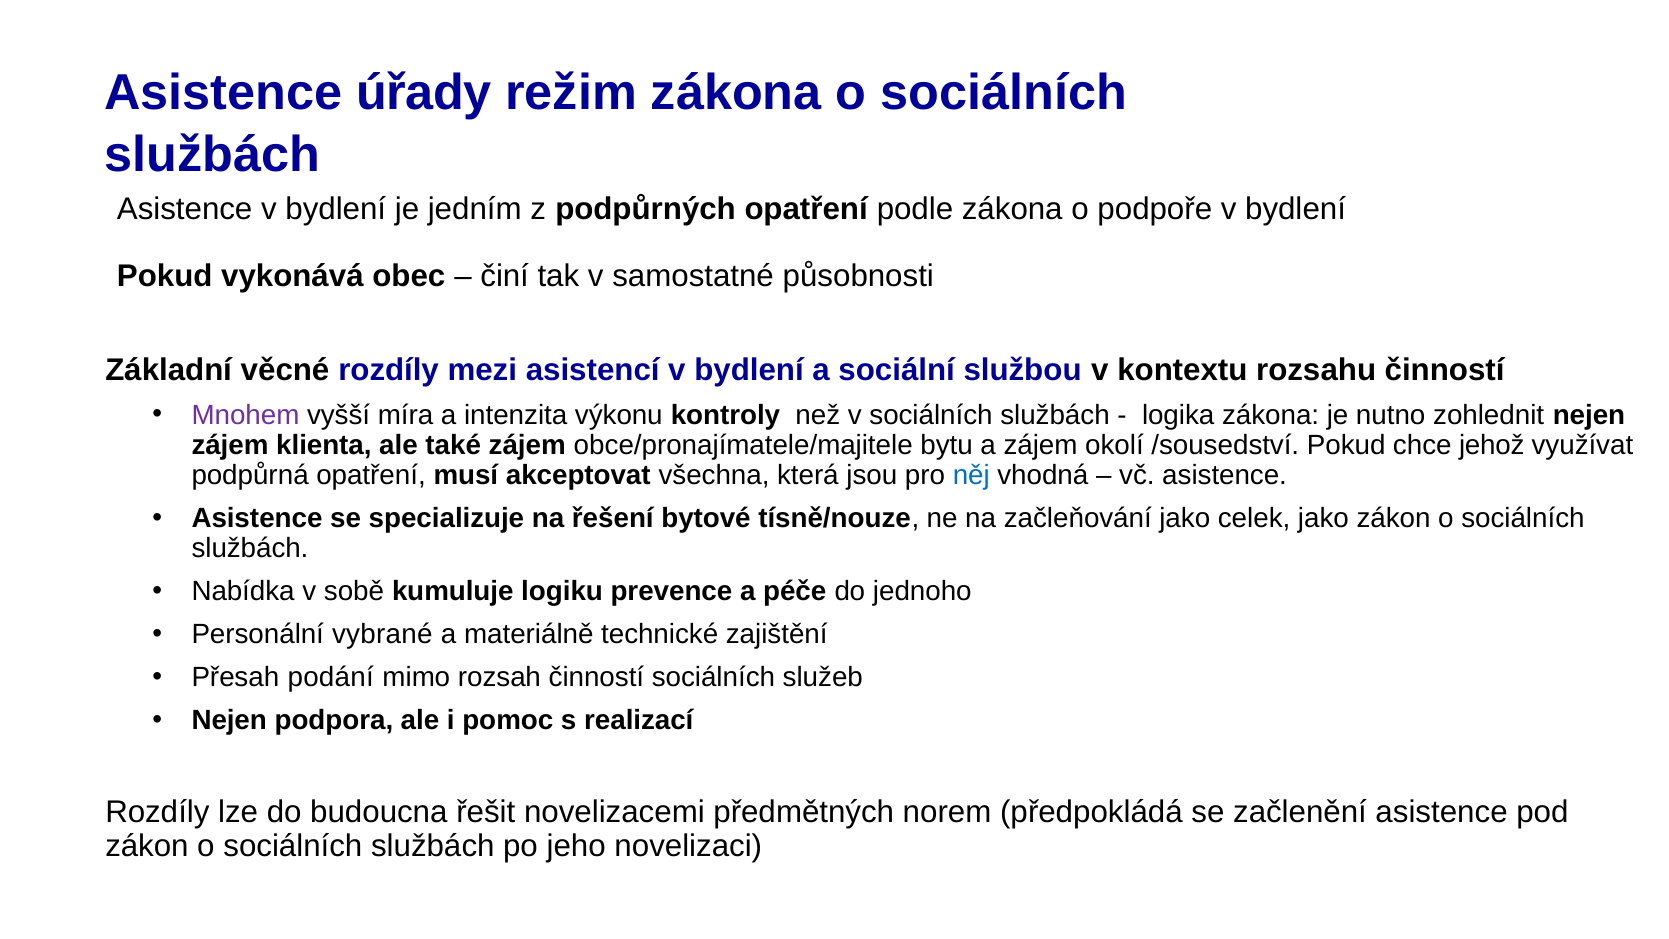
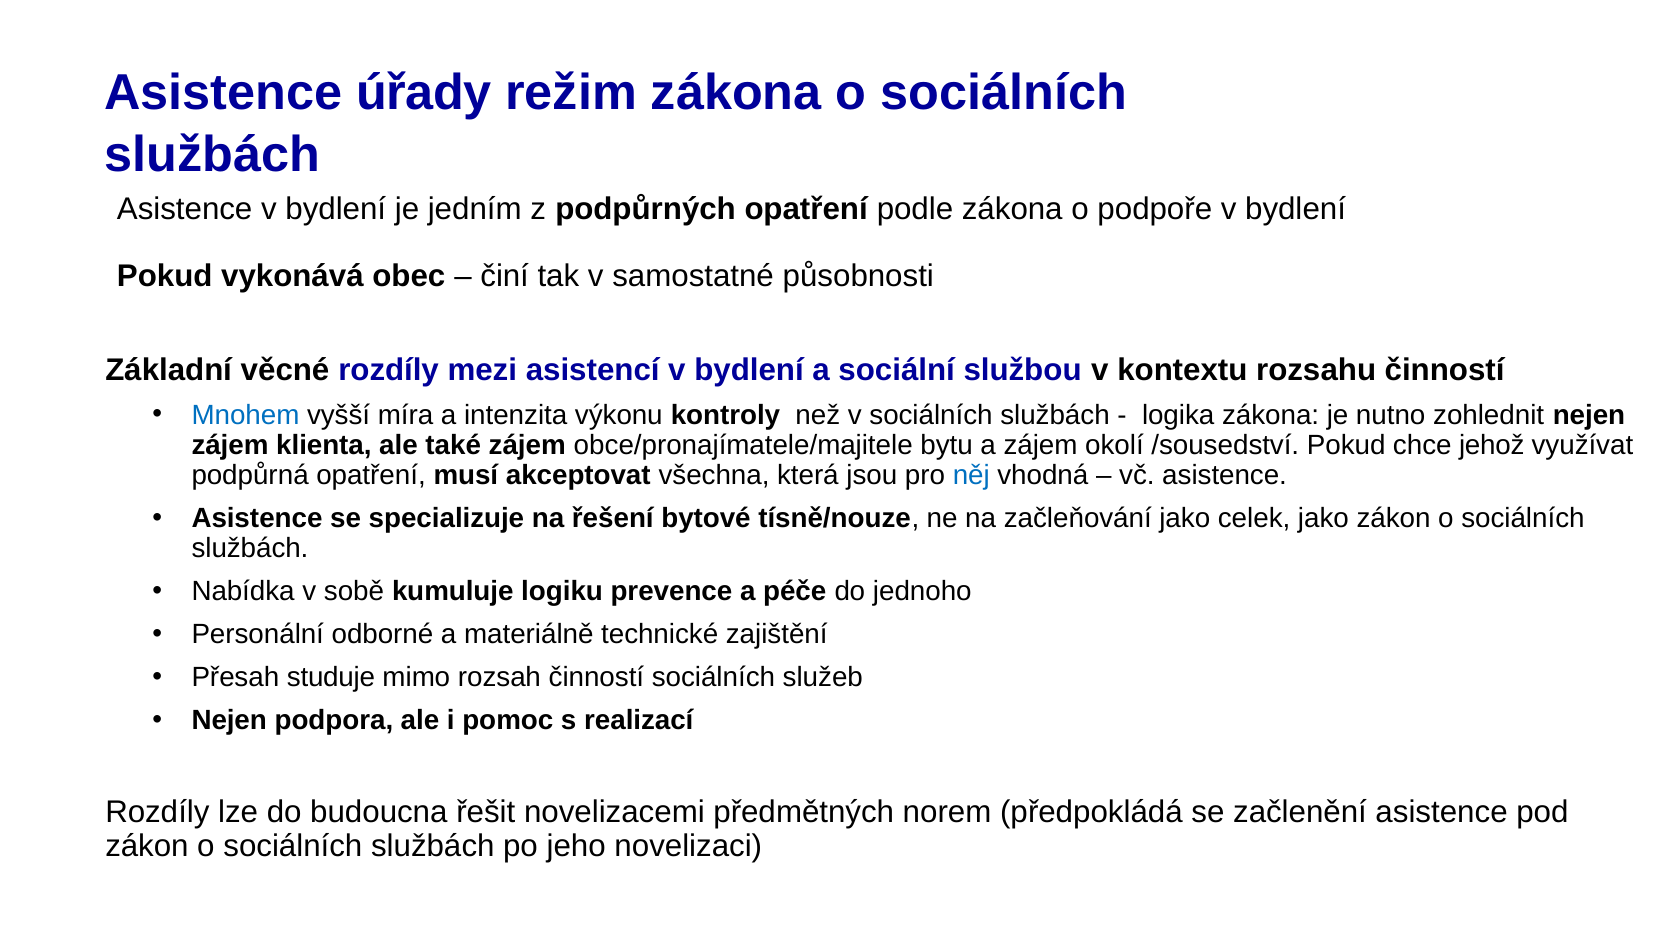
Mnohem colour: purple -> blue
vybrané: vybrané -> odborné
podání: podání -> studuje
